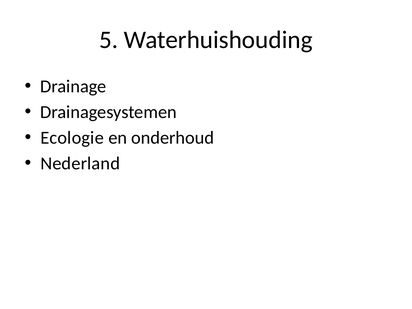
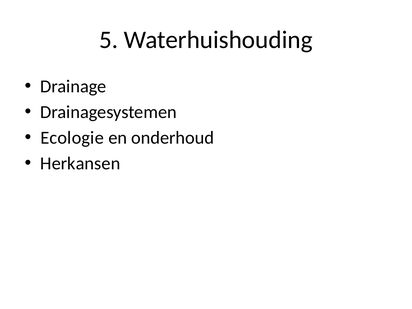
Nederland: Nederland -> Herkansen
